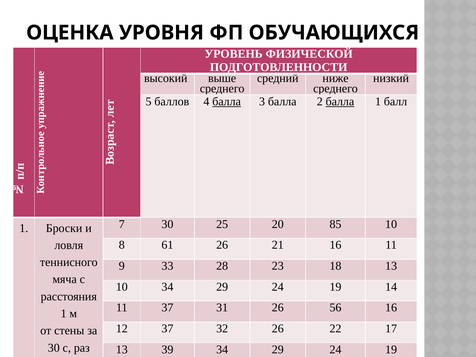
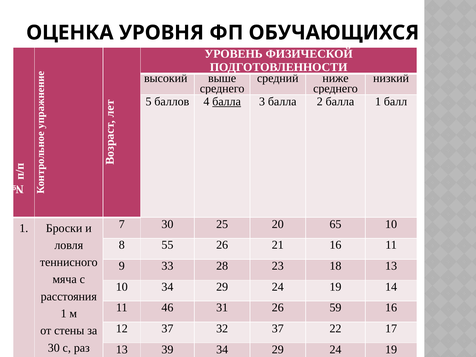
балла at (340, 101) underline: present -> none
85: 85 -> 65
61: 61 -> 55
11 37: 37 -> 46
56: 56 -> 59
32 26: 26 -> 37
